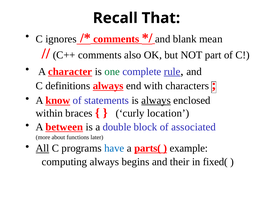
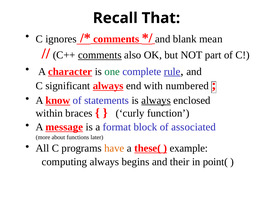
comments at (100, 55) underline: none -> present
definitions: definitions -> significant
characters: characters -> numbered
location: location -> function
between: between -> message
double: double -> format
All underline: present -> none
have colour: blue -> orange
parts(: parts( -> these(
fixed(: fixed( -> point(
